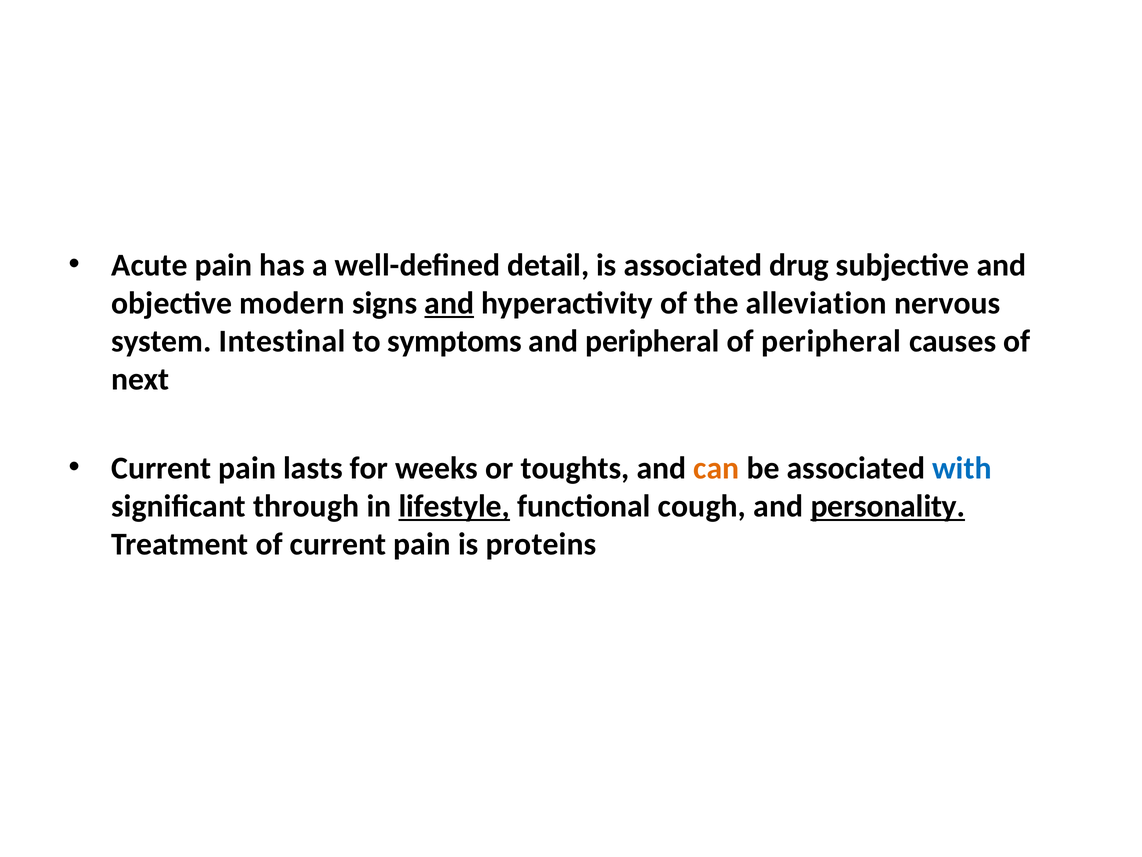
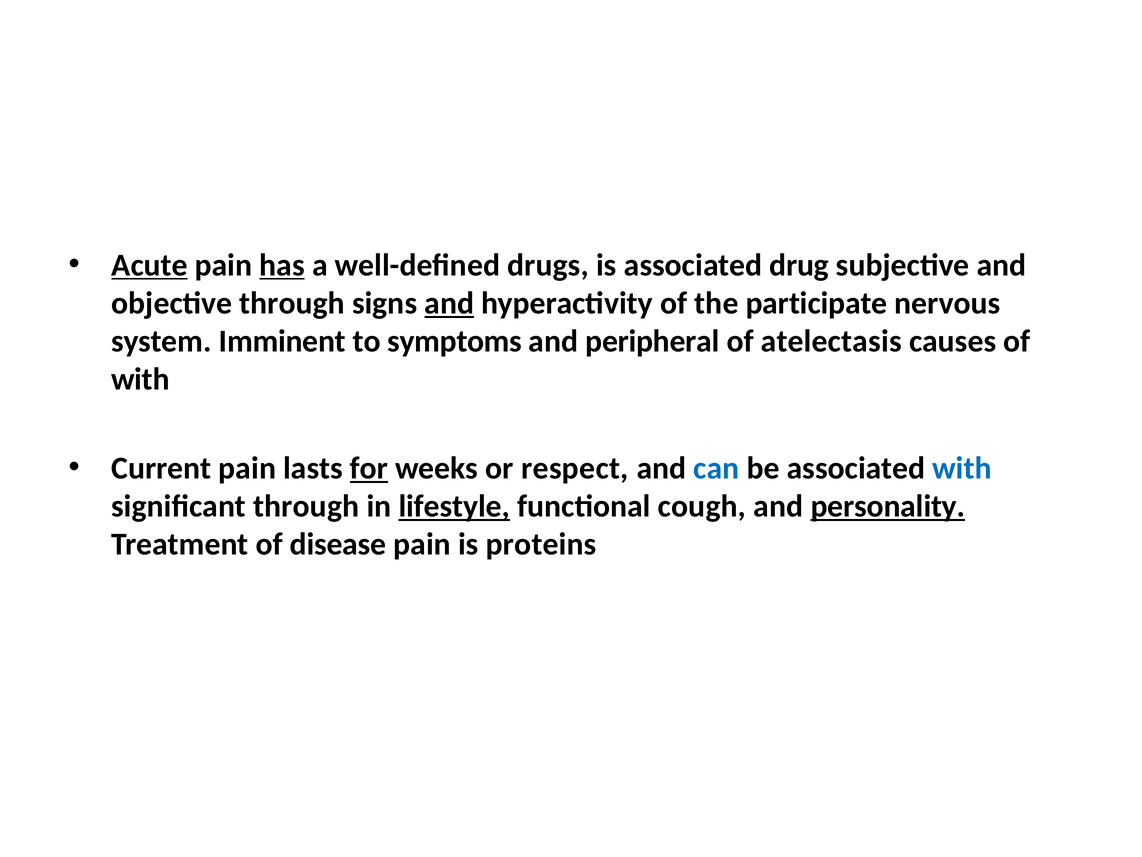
Acute underline: none -> present
has underline: none -> present
detail: detail -> drugs
objective modern: modern -> through
alleviation: alleviation -> participate
Intestinal: Intestinal -> Imminent
of peripheral: peripheral -> atelectasis
next at (140, 379): next -> with
for underline: none -> present
toughts: toughts -> respect
can colour: orange -> blue
of current: current -> disease
